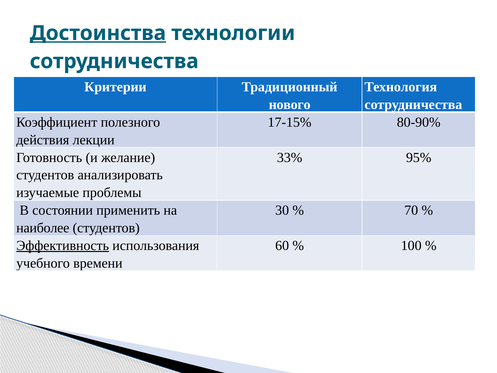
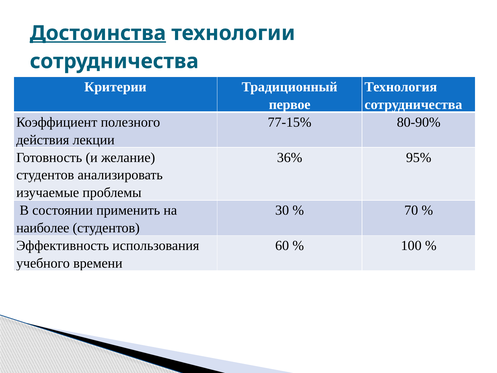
нового: нового -> первое
17-15%: 17-15% -> 77-15%
33%: 33% -> 36%
Эффективность underline: present -> none
